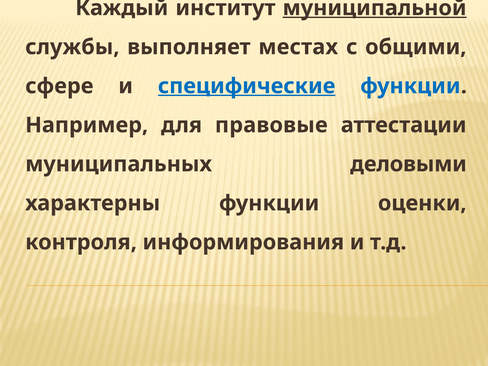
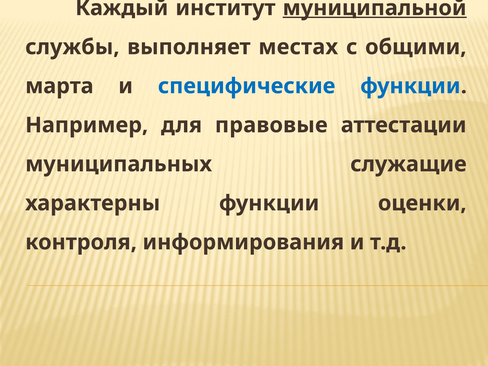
сфере: сфере -> марта
специфические underline: present -> none
деловыми: деловыми -> служащие
